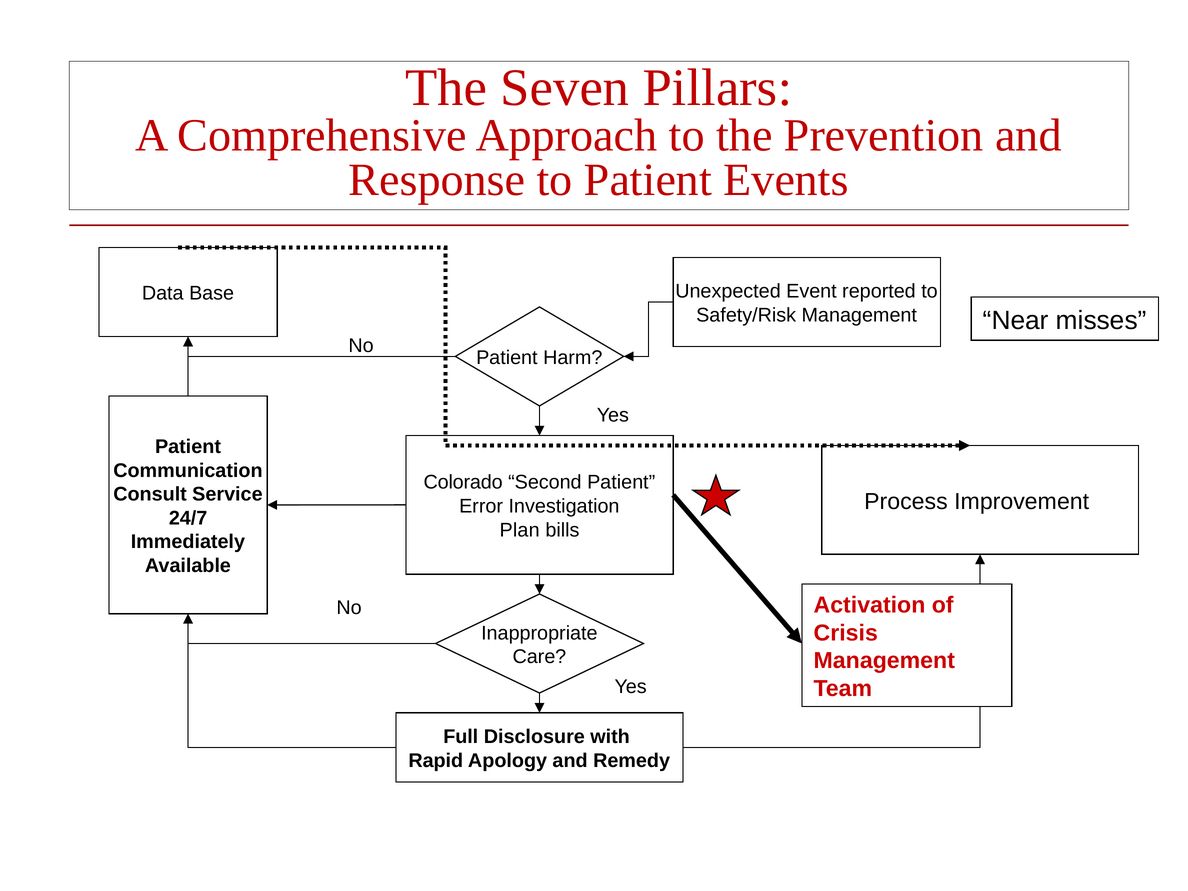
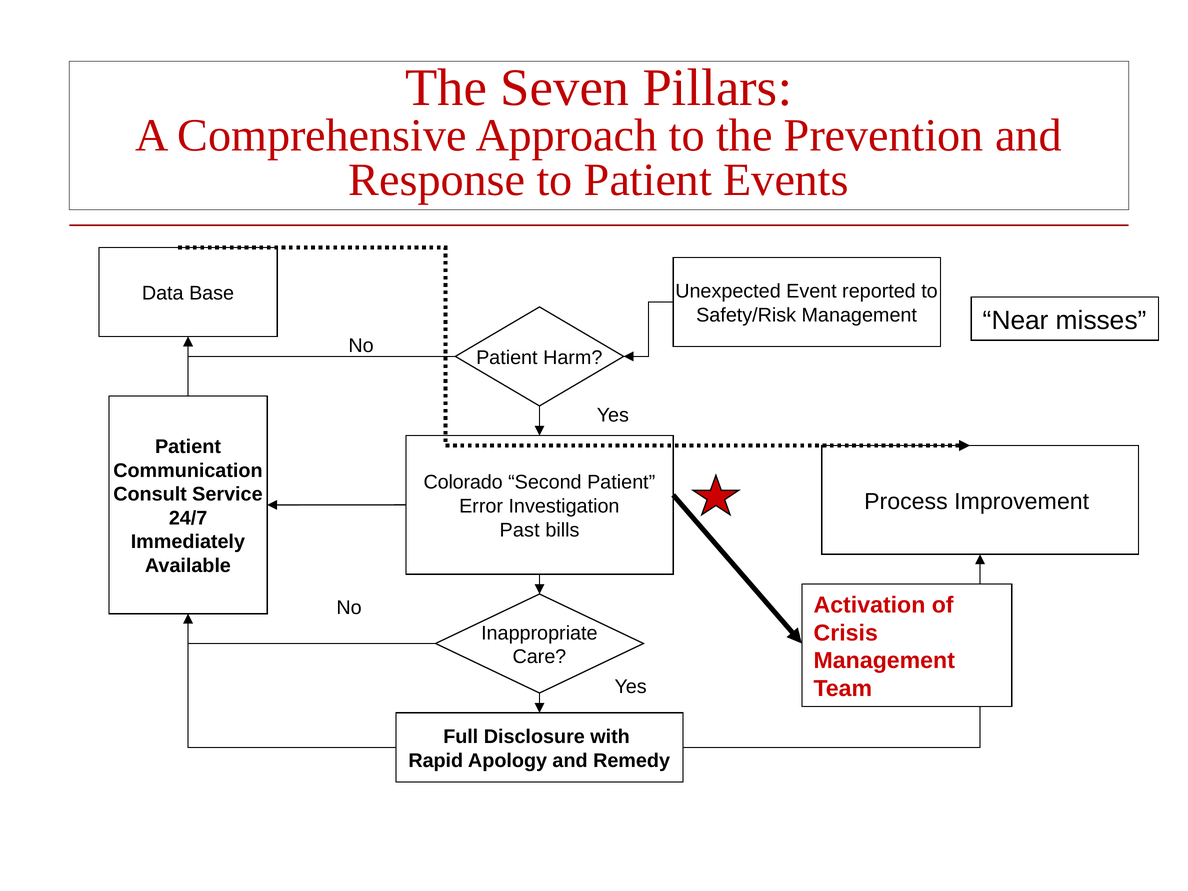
Plan: Plan -> Past
